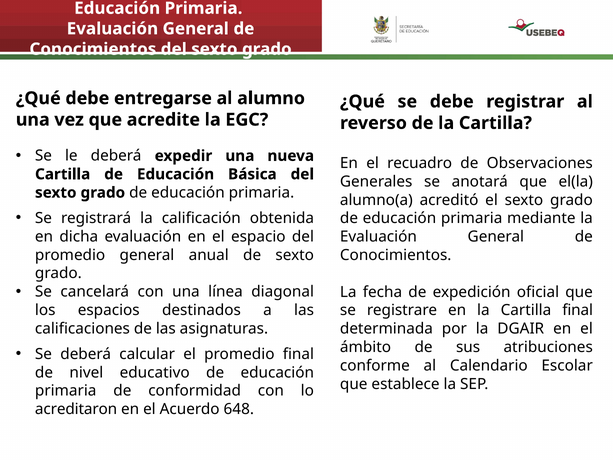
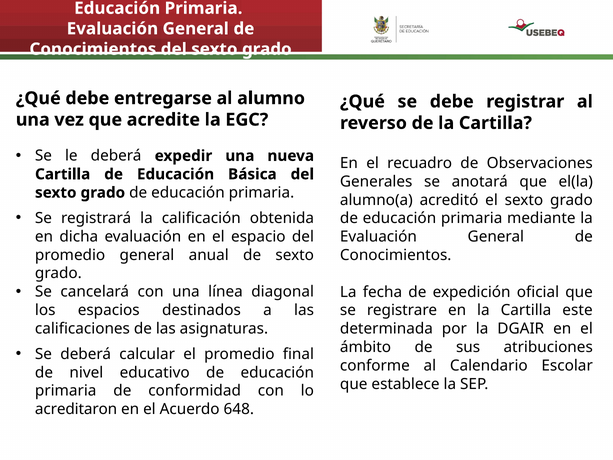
Cartilla final: final -> este
